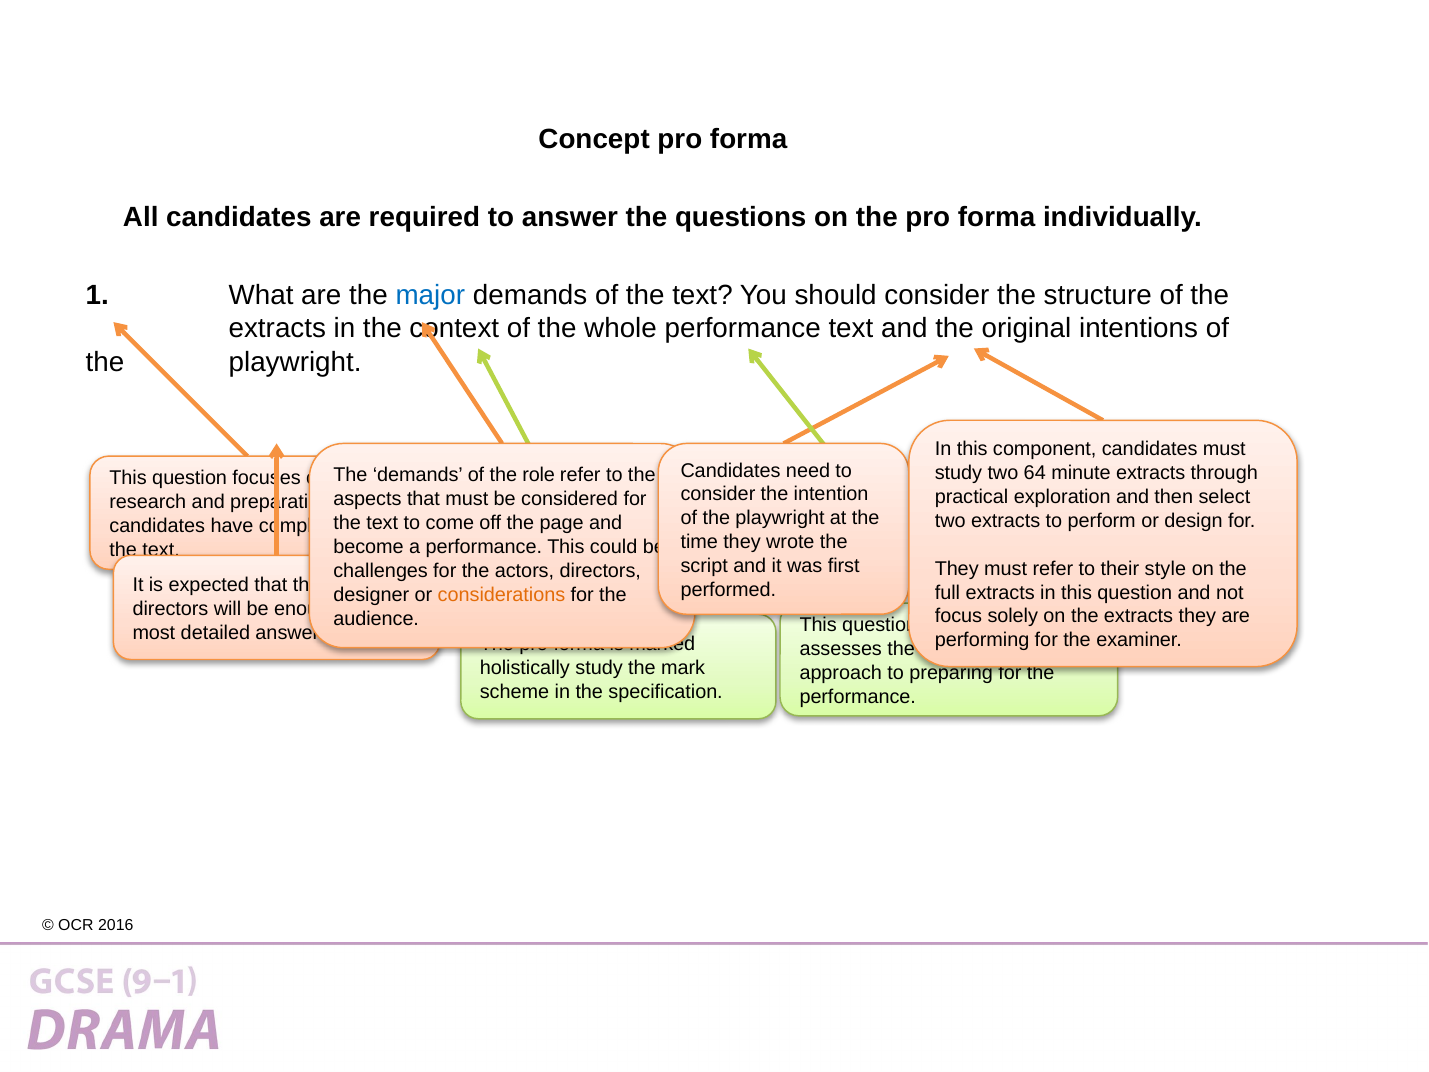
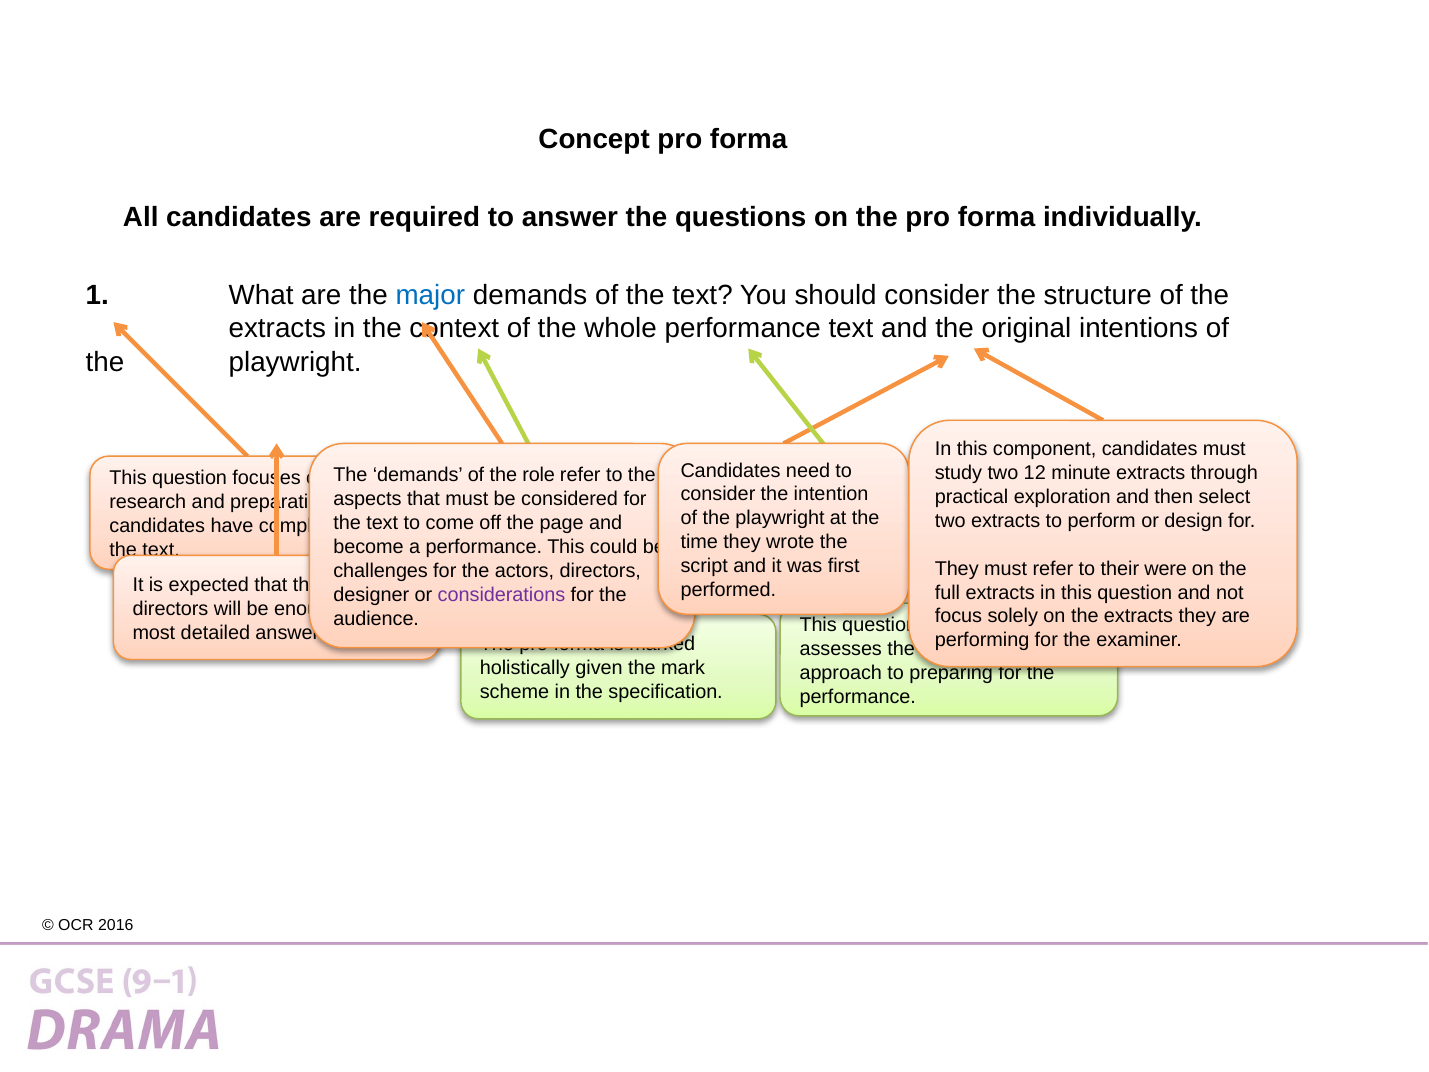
64: 64 -> 12
style: style -> were
considerations colour: orange -> purple
holistically study: study -> given
